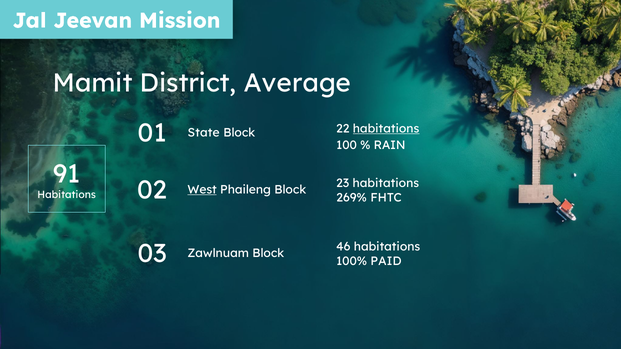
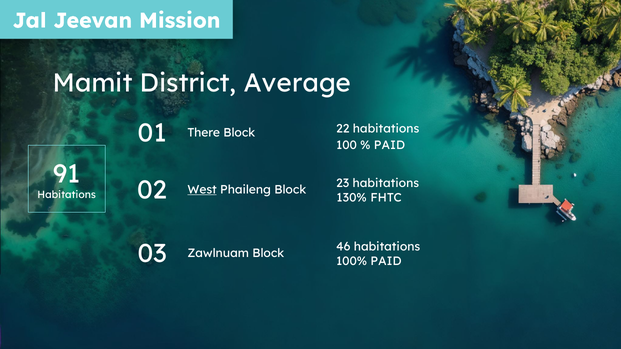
habitations at (386, 129) underline: present -> none
State: State -> There
RAIN at (390, 145): RAIN -> PAID
269%: 269% -> 130%
